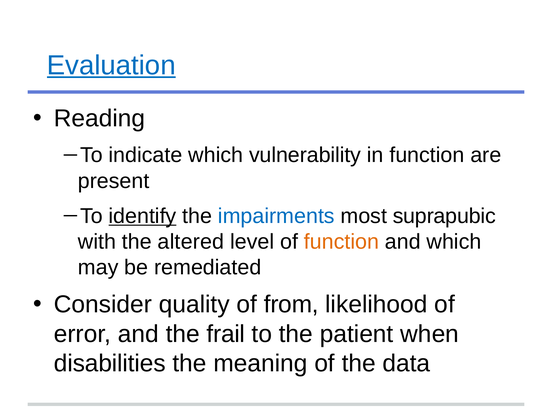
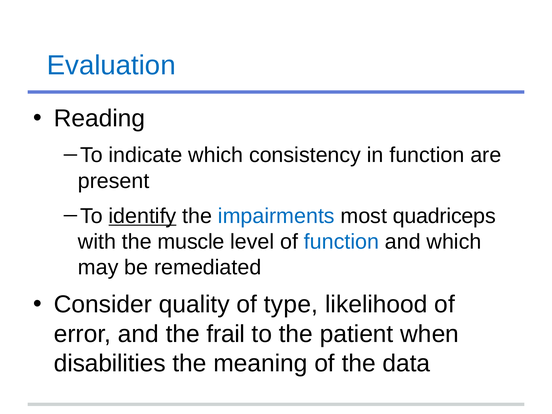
Evaluation underline: present -> none
vulnerability: vulnerability -> consistency
suprapubic: suprapubic -> quadriceps
altered: altered -> muscle
function at (342, 242) colour: orange -> blue
from: from -> type
